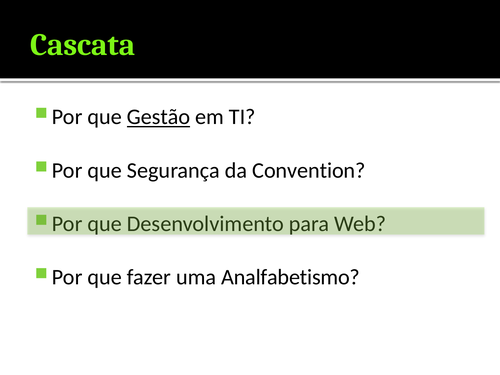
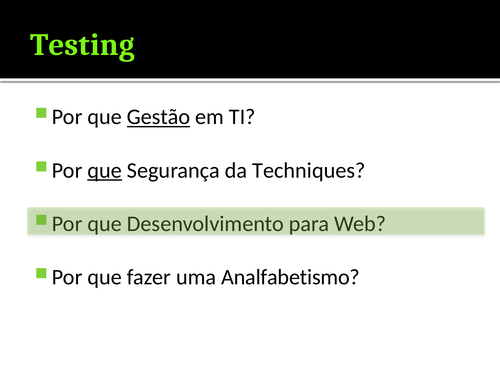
Cascata: Cascata -> Testing
que at (105, 170) underline: none -> present
Convention: Convention -> Techniques
